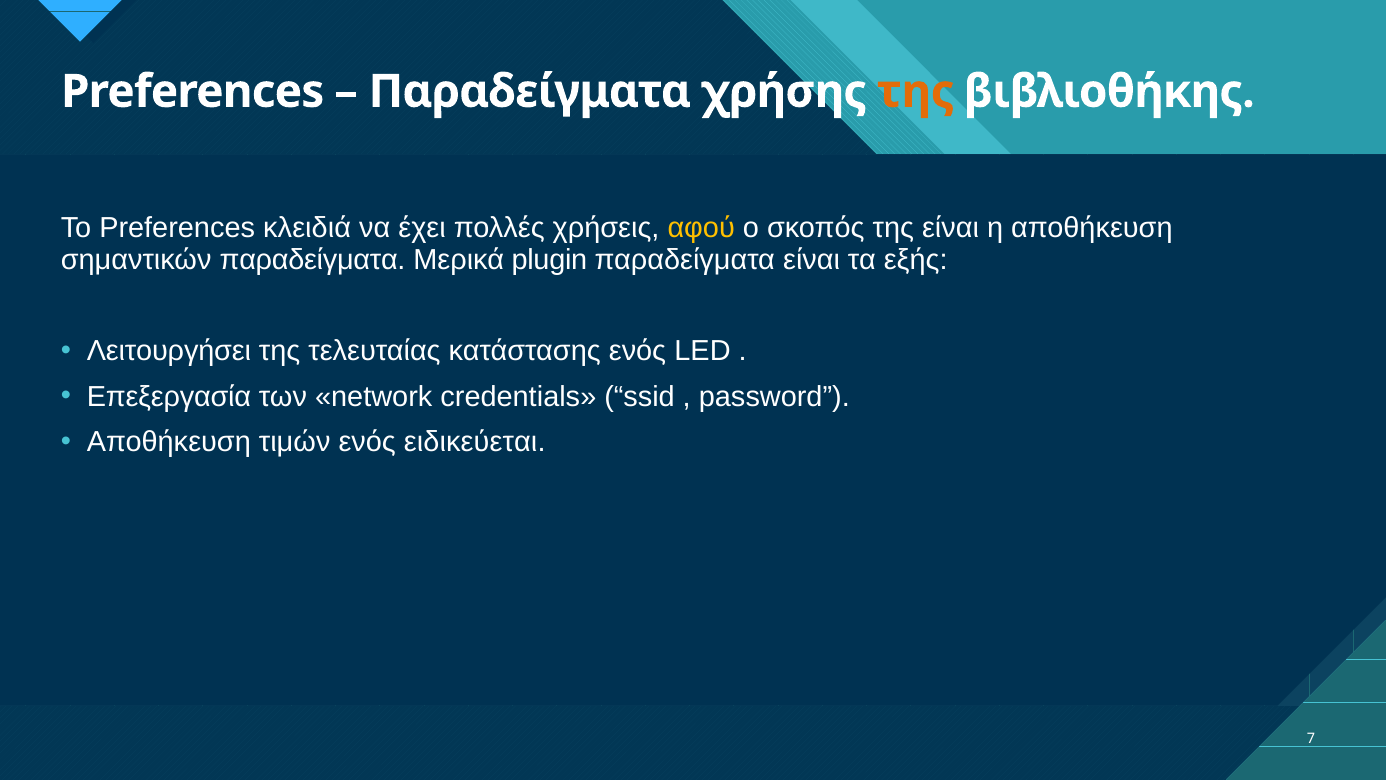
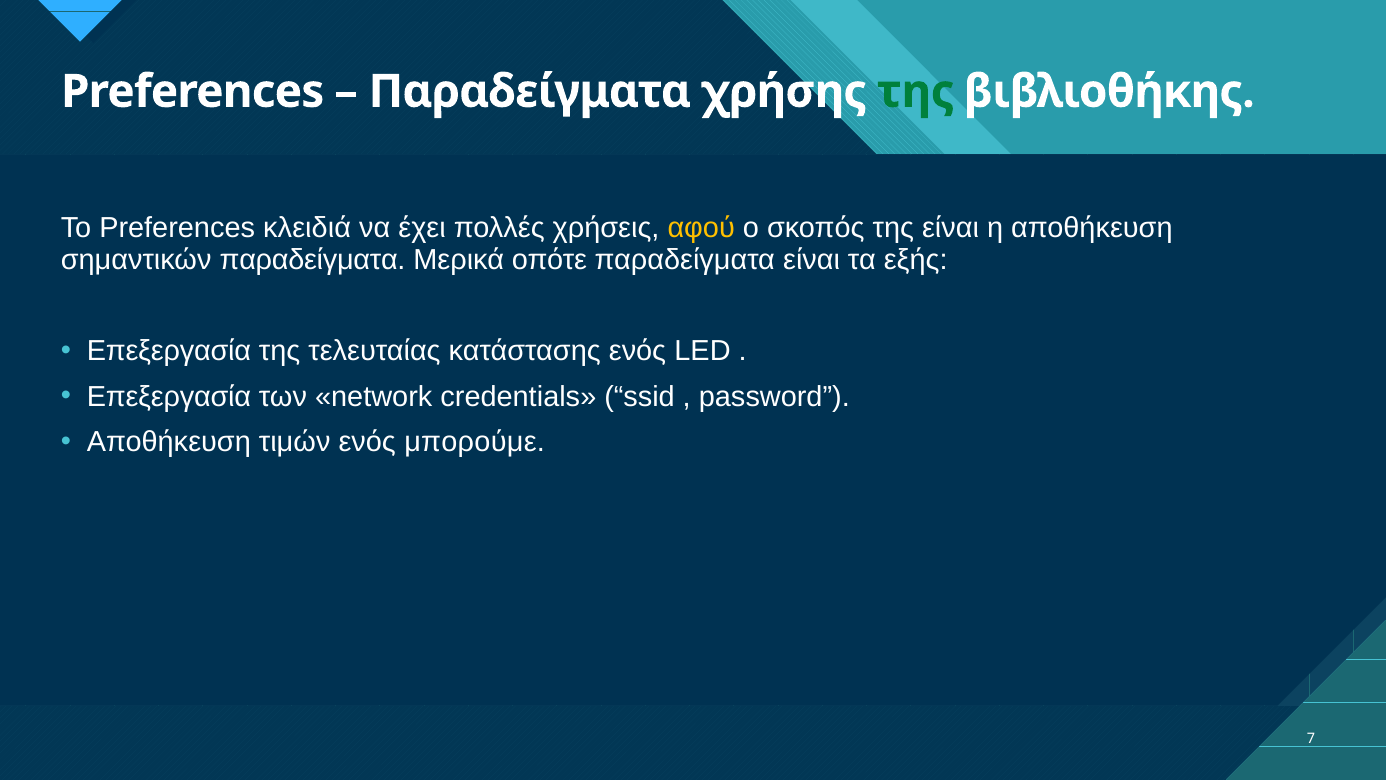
της at (916, 92) colour: orange -> green
plugin: plugin -> οπότε
Λειτουργήσει at (169, 351): Λειτουργήσει -> Επεξεργασία
ειδικεύεται: ειδικεύεται -> μπορούμε
